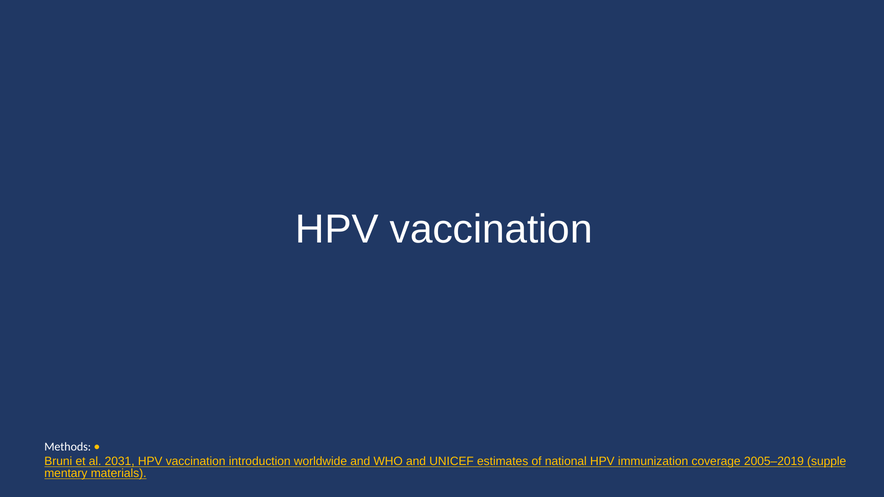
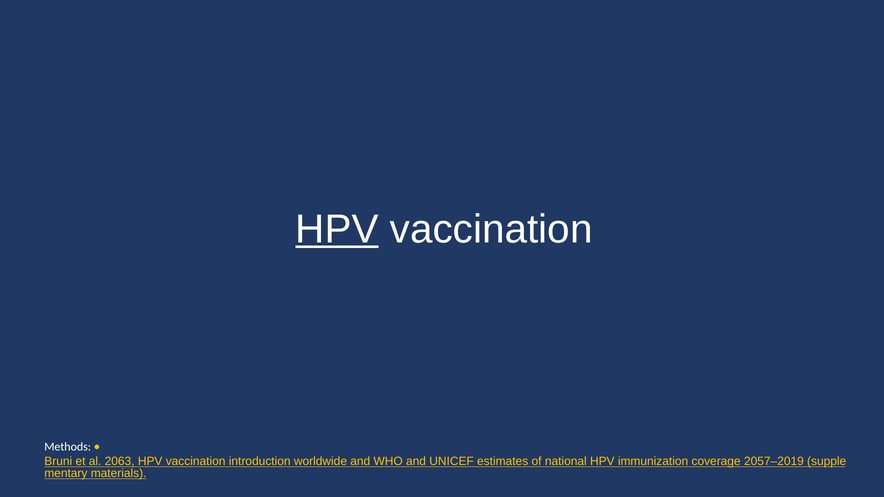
HPV at (337, 229) underline: none -> present
2031: 2031 -> 2063
2005–2019: 2005–2019 -> 2057–2019
